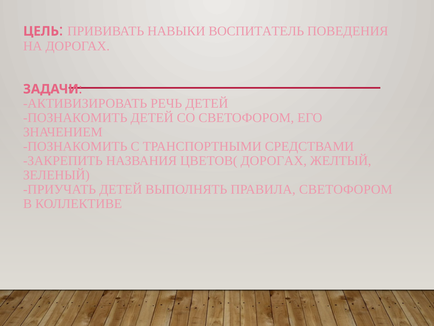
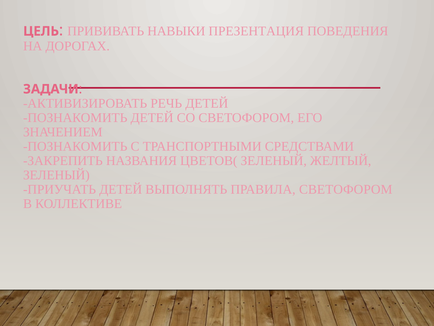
ВОСПИТАТЕЛЬ: ВОСПИТАТЕЛЬ -> ПРЕЗЕНТАЦИЯ
ЦВЕТОВ( ДОРОГАХ: ДОРОГАХ -> ЗЕЛЕНЫЙ
